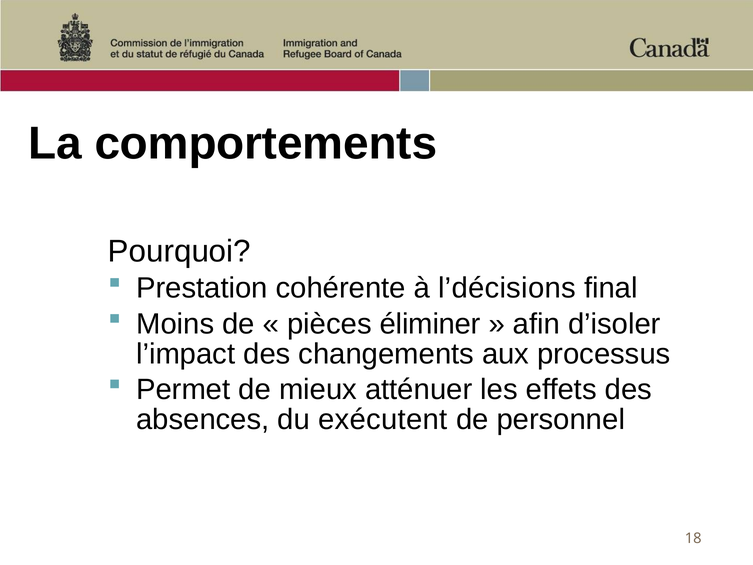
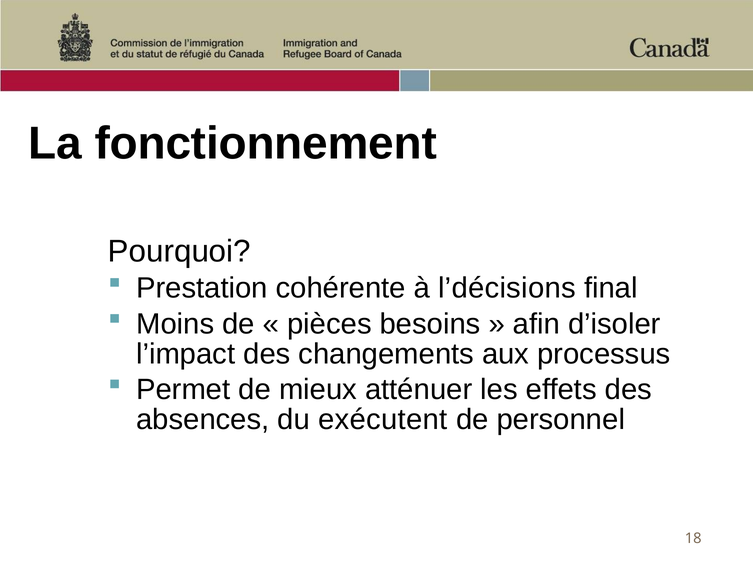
comportements: comportements -> fonctionnement
éliminer: éliminer -> besoins
